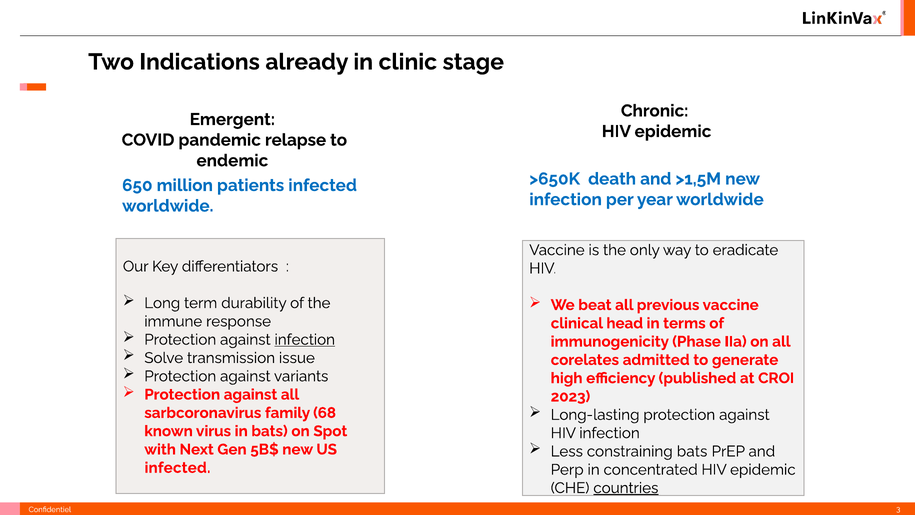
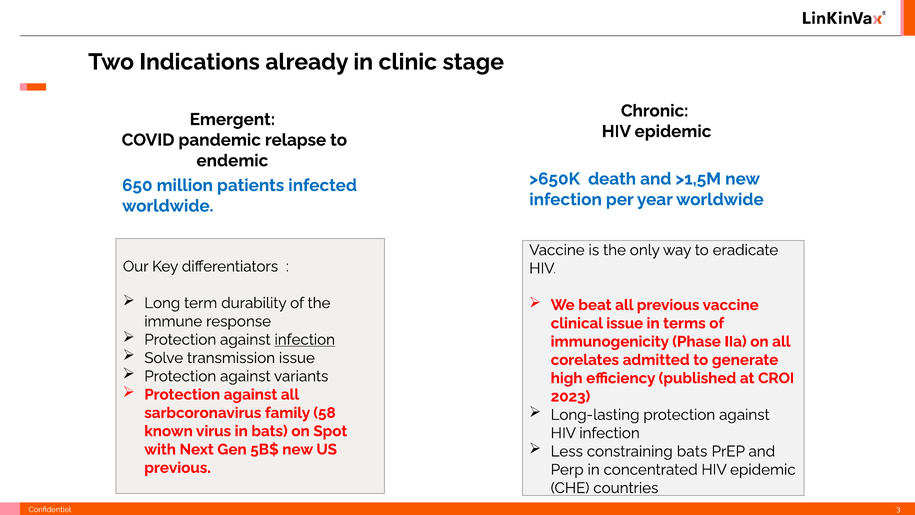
clinical head: head -> issue
68: 68 -> 58
infected at (177, 467): infected -> previous
countries underline: present -> none
